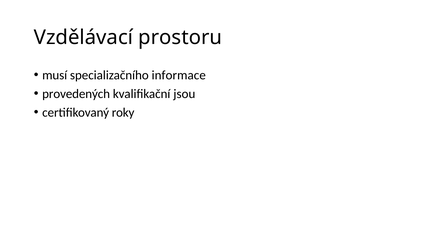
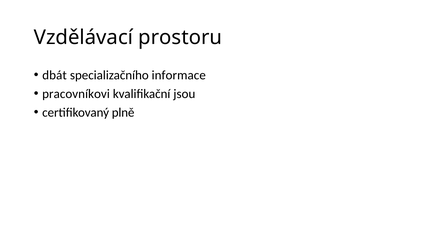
musí: musí -> dbát
provedených: provedených -> pracovníkovi
roky: roky -> plně
